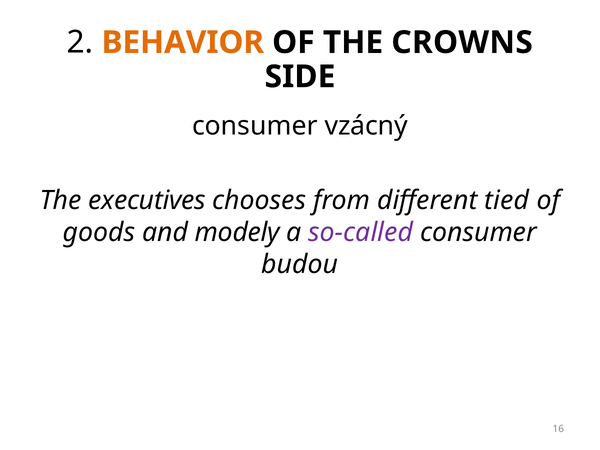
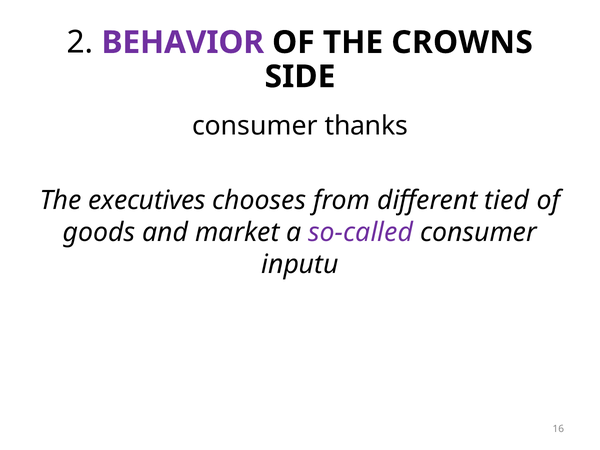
BEHAVIOR colour: orange -> purple
vzácný: vzácný -> thanks
modely: modely -> market
budou: budou -> inputu
